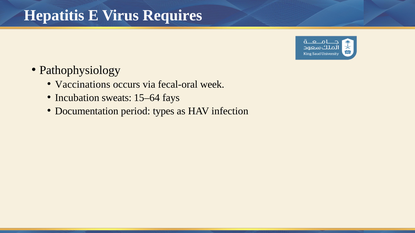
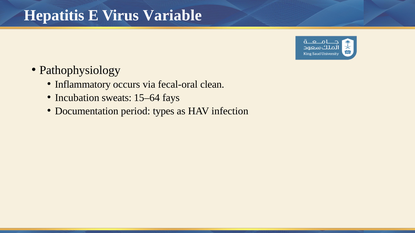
Requires: Requires -> Variable
Vaccinations: Vaccinations -> Inflammatory
week: week -> clean
